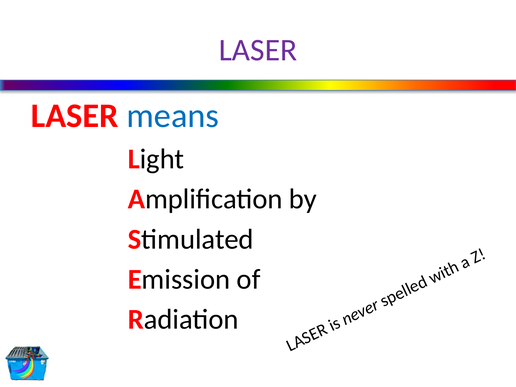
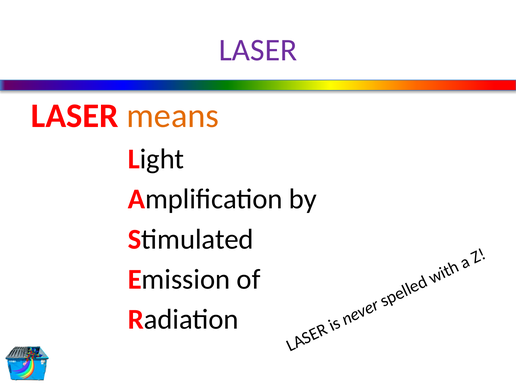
means colour: blue -> orange
